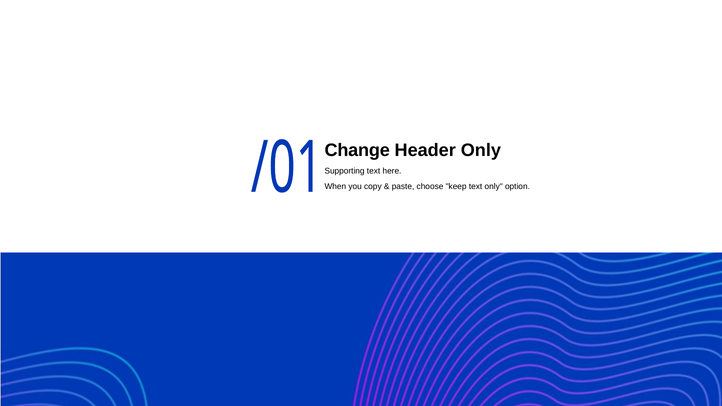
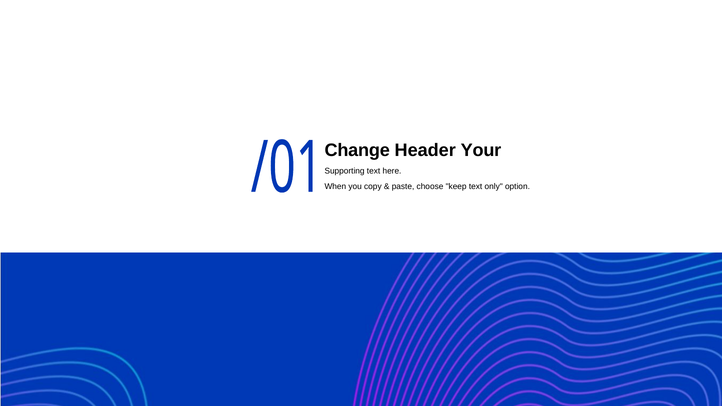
Header Only: Only -> Your
